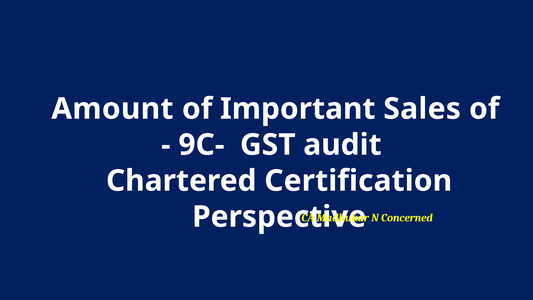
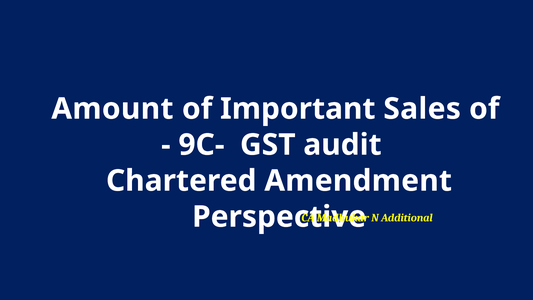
Certification: Certification -> Amendment
Concerned: Concerned -> Additional
